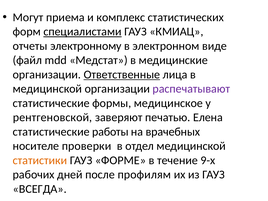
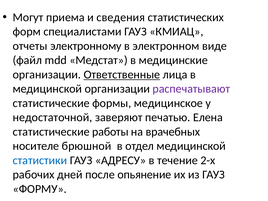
комплекс: комплекс -> сведения
специалистами underline: present -> none
рентгеновской: рентгеновской -> недостаточной
проверки: проверки -> брюшной
статистики colour: orange -> blue
ФОРМЕ: ФОРМЕ -> АДРЕСУ
9-х: 9-х -> 2-х
профилям: профилям -> опьянение
ВСЕГДА: ВСЕГДА -> ФОРМУ
